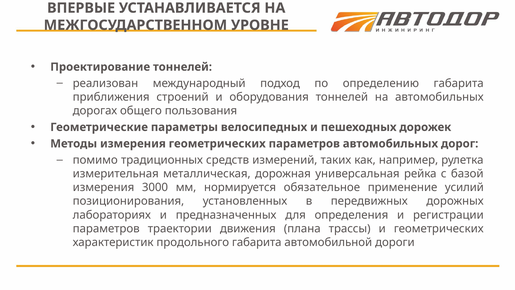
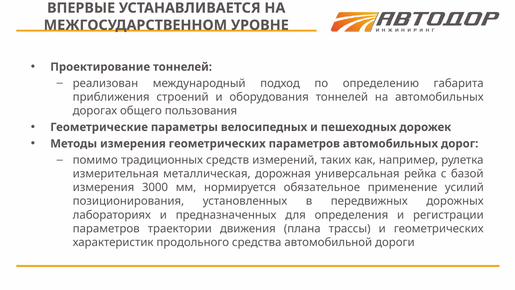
продольного габарита: габарита -> средства
